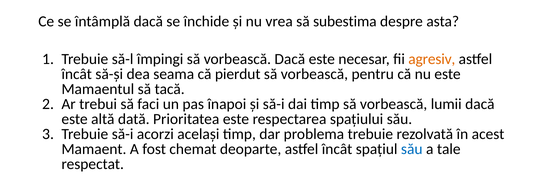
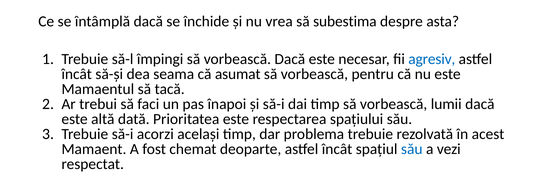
agresiv colour: orange -> blue
pierdut: pierdut -> asumat
tale: tale -> vezi
